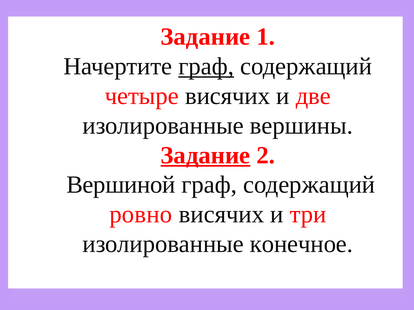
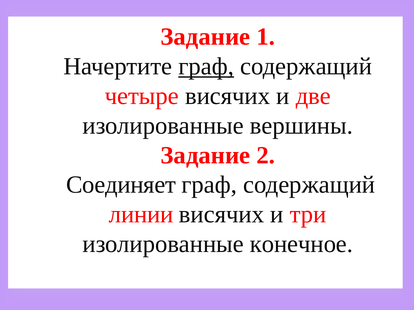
Задание at (205, 155) underline: present -> none
Вершиной: Вершиной -> Соединяет
ровно: ровно -> линии
